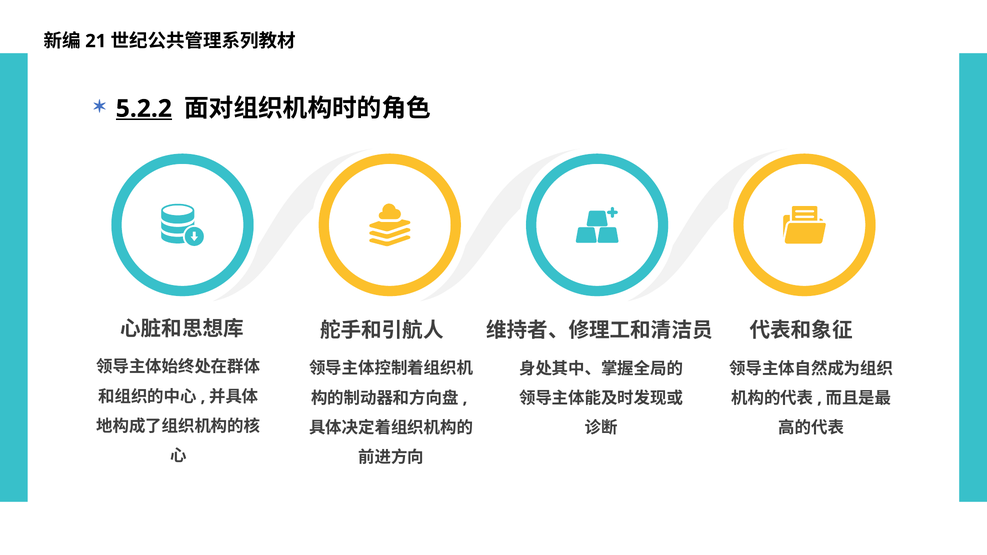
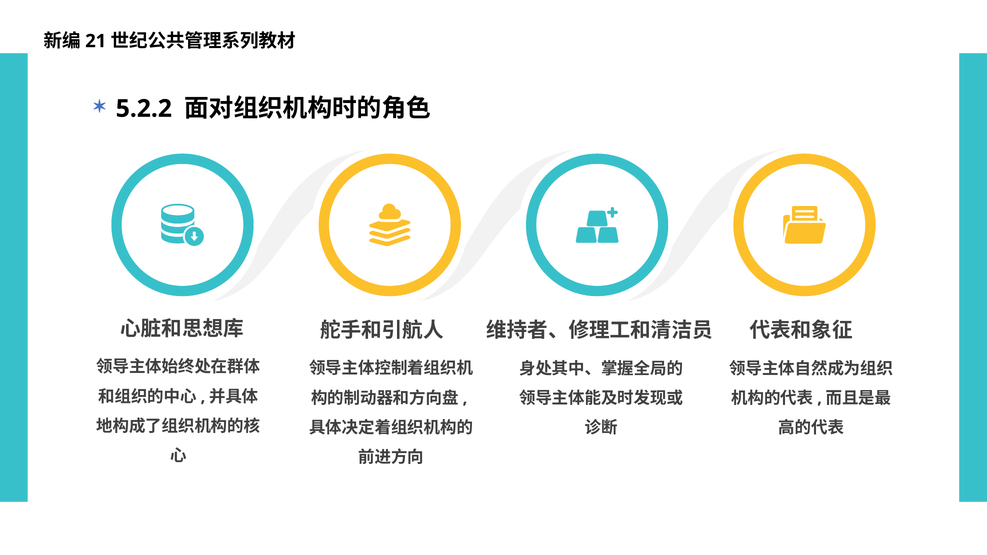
5.2.2 underline: present -> none
